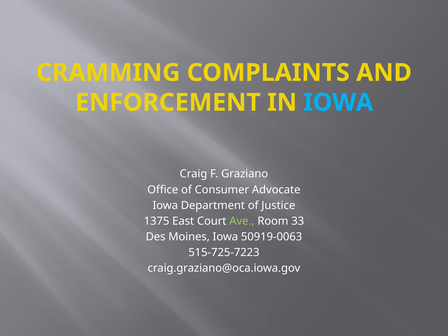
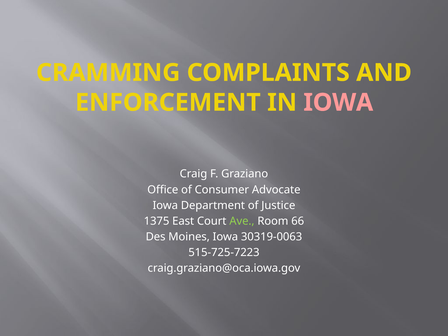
IOWA at (338, 103) colour: light blue -> pink
33: 33 -> 66
50919-0063: 50919-0063 -> 30319-0063
